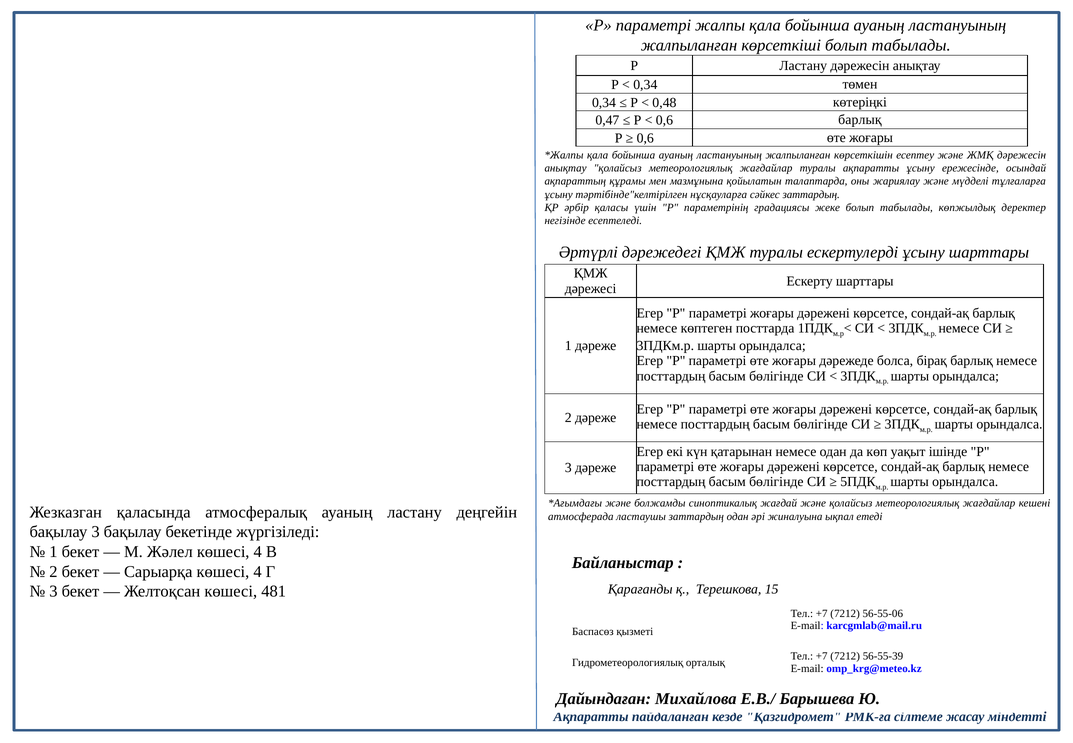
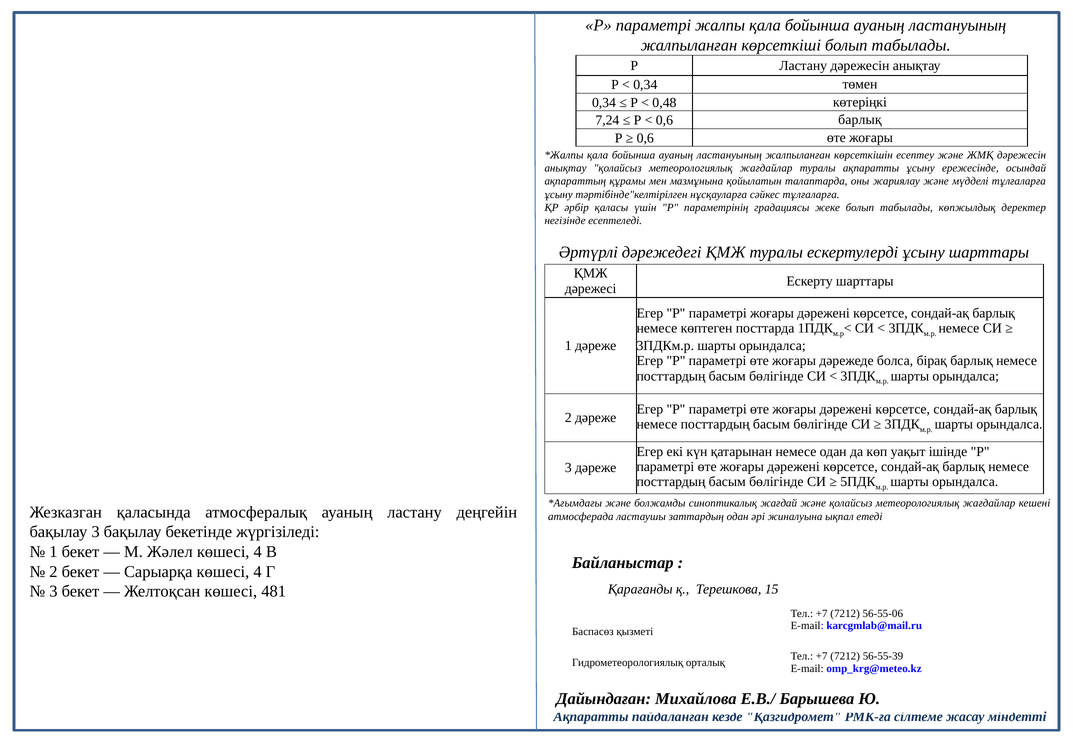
0,47: 0,47 -> 7,24
сәйкес заттардың: заттардың -> тұлғаларға
